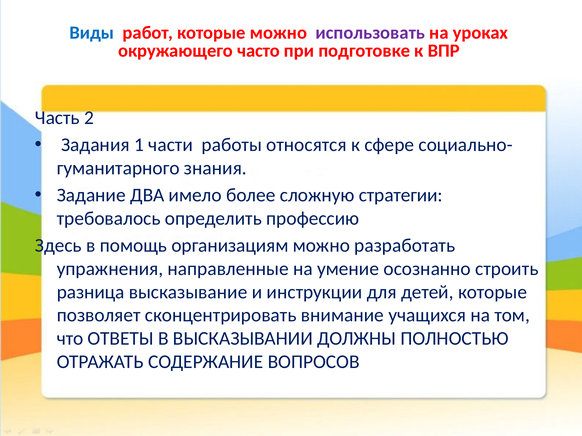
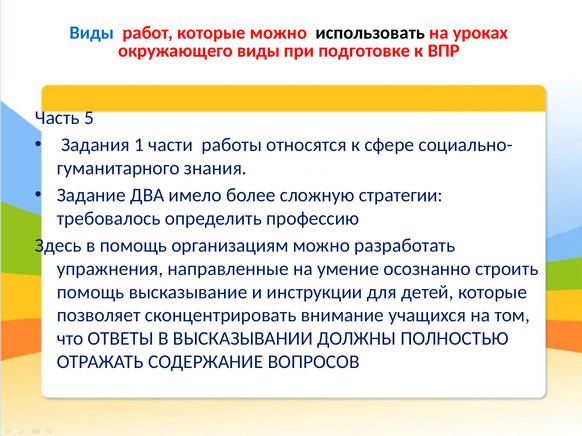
использовать colour: purple -> black
окружающего часто: часто -> виды
2: 2 -> 5
разница at (91, 292): разница -> помощь
